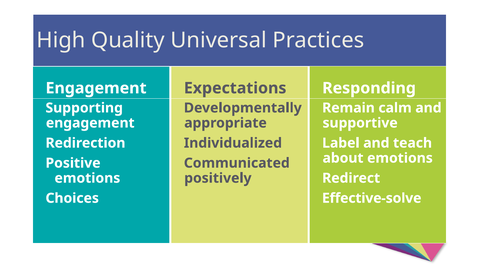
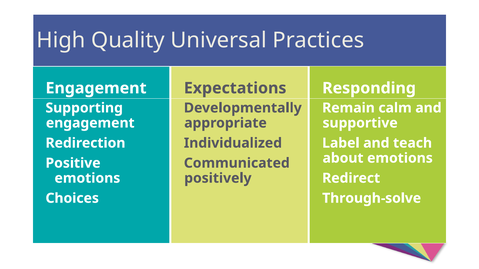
Effective-solve: Effective-solve -> Through-solve
